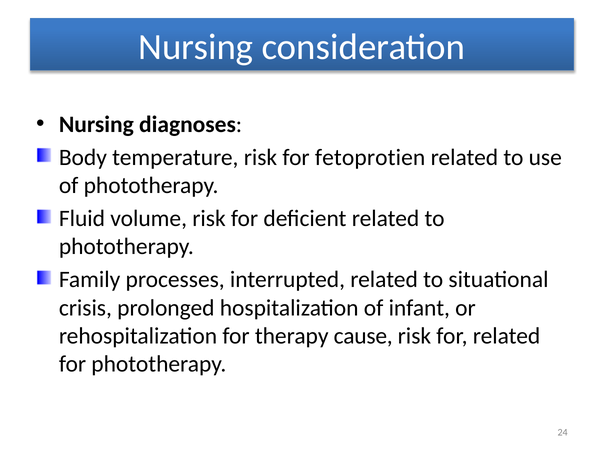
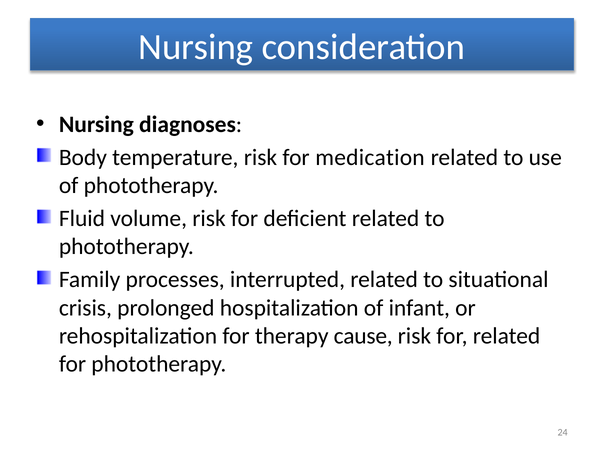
fetoprotien: fetoprotien -> medication
